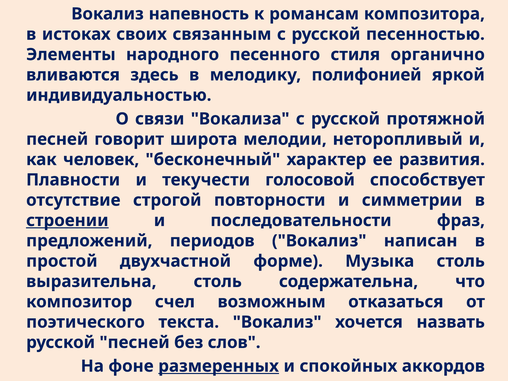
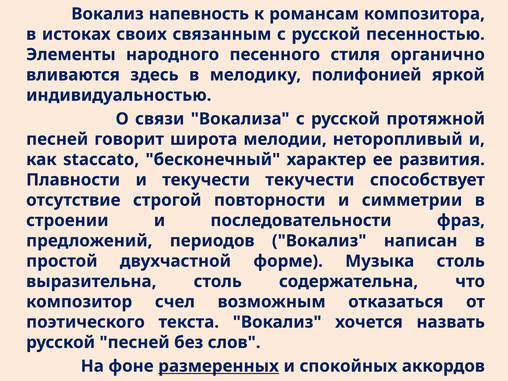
человек: человек -> staccato
текучести голосовой: голосовой -> текучести
строении underline: present -> none
